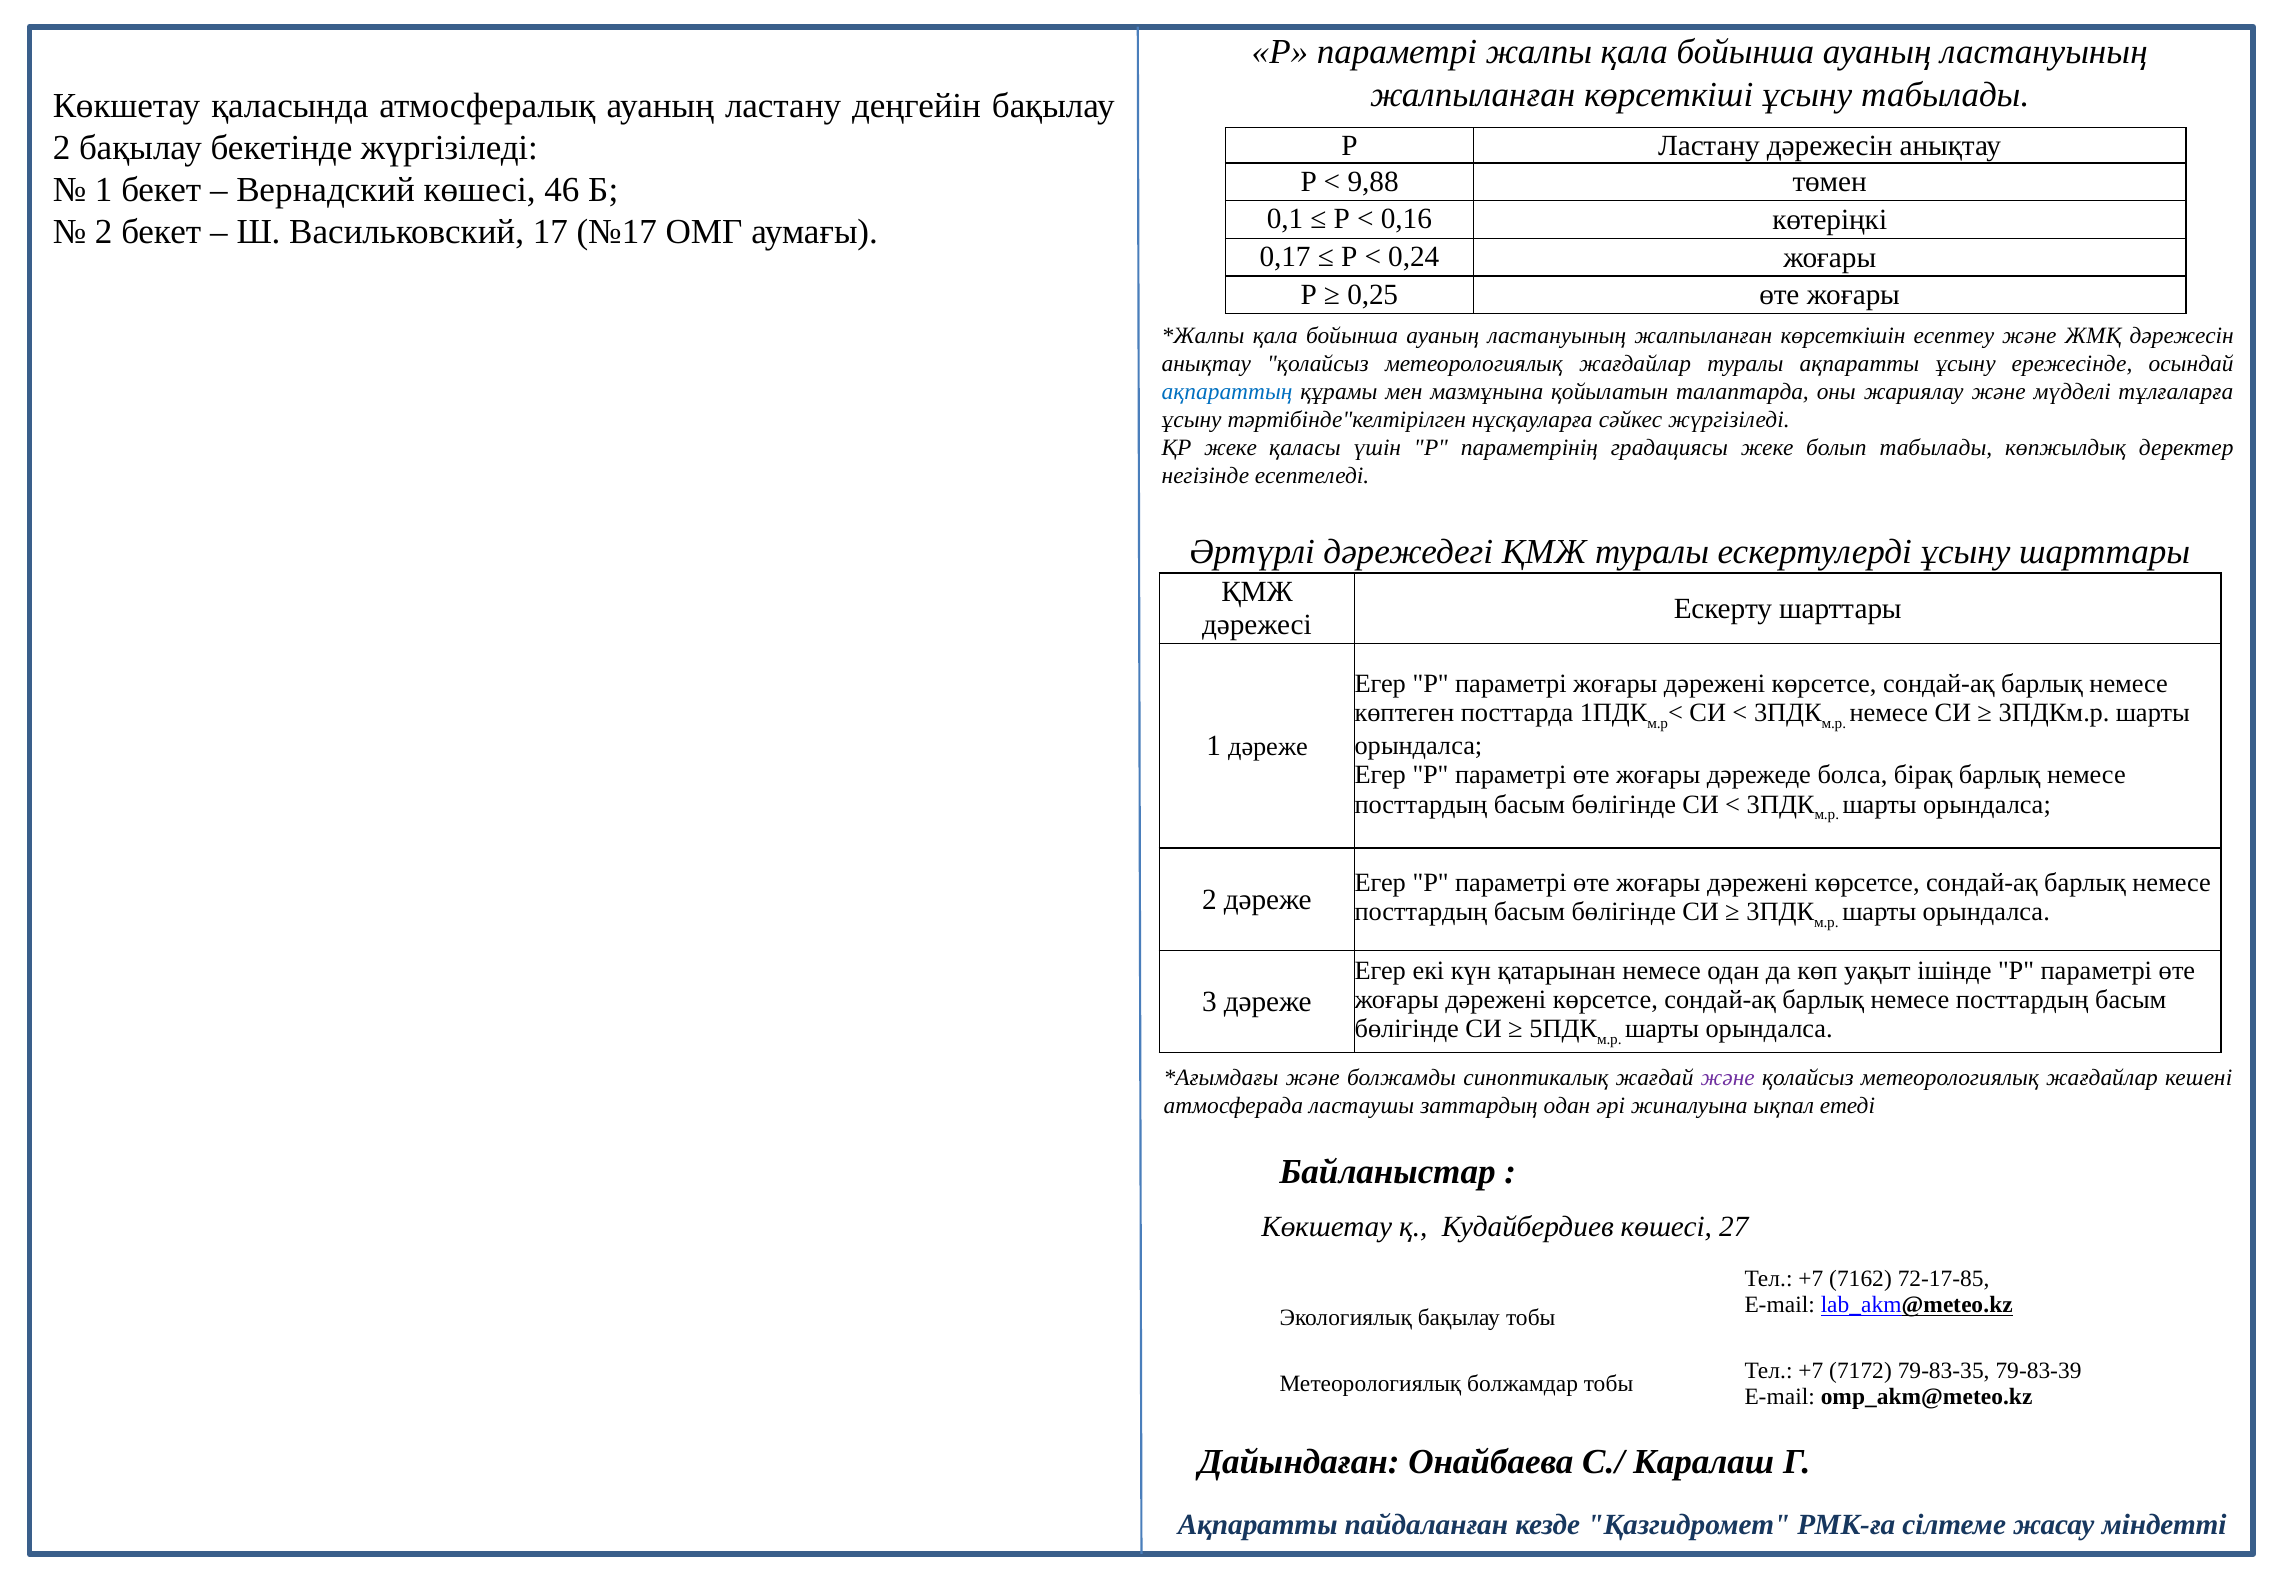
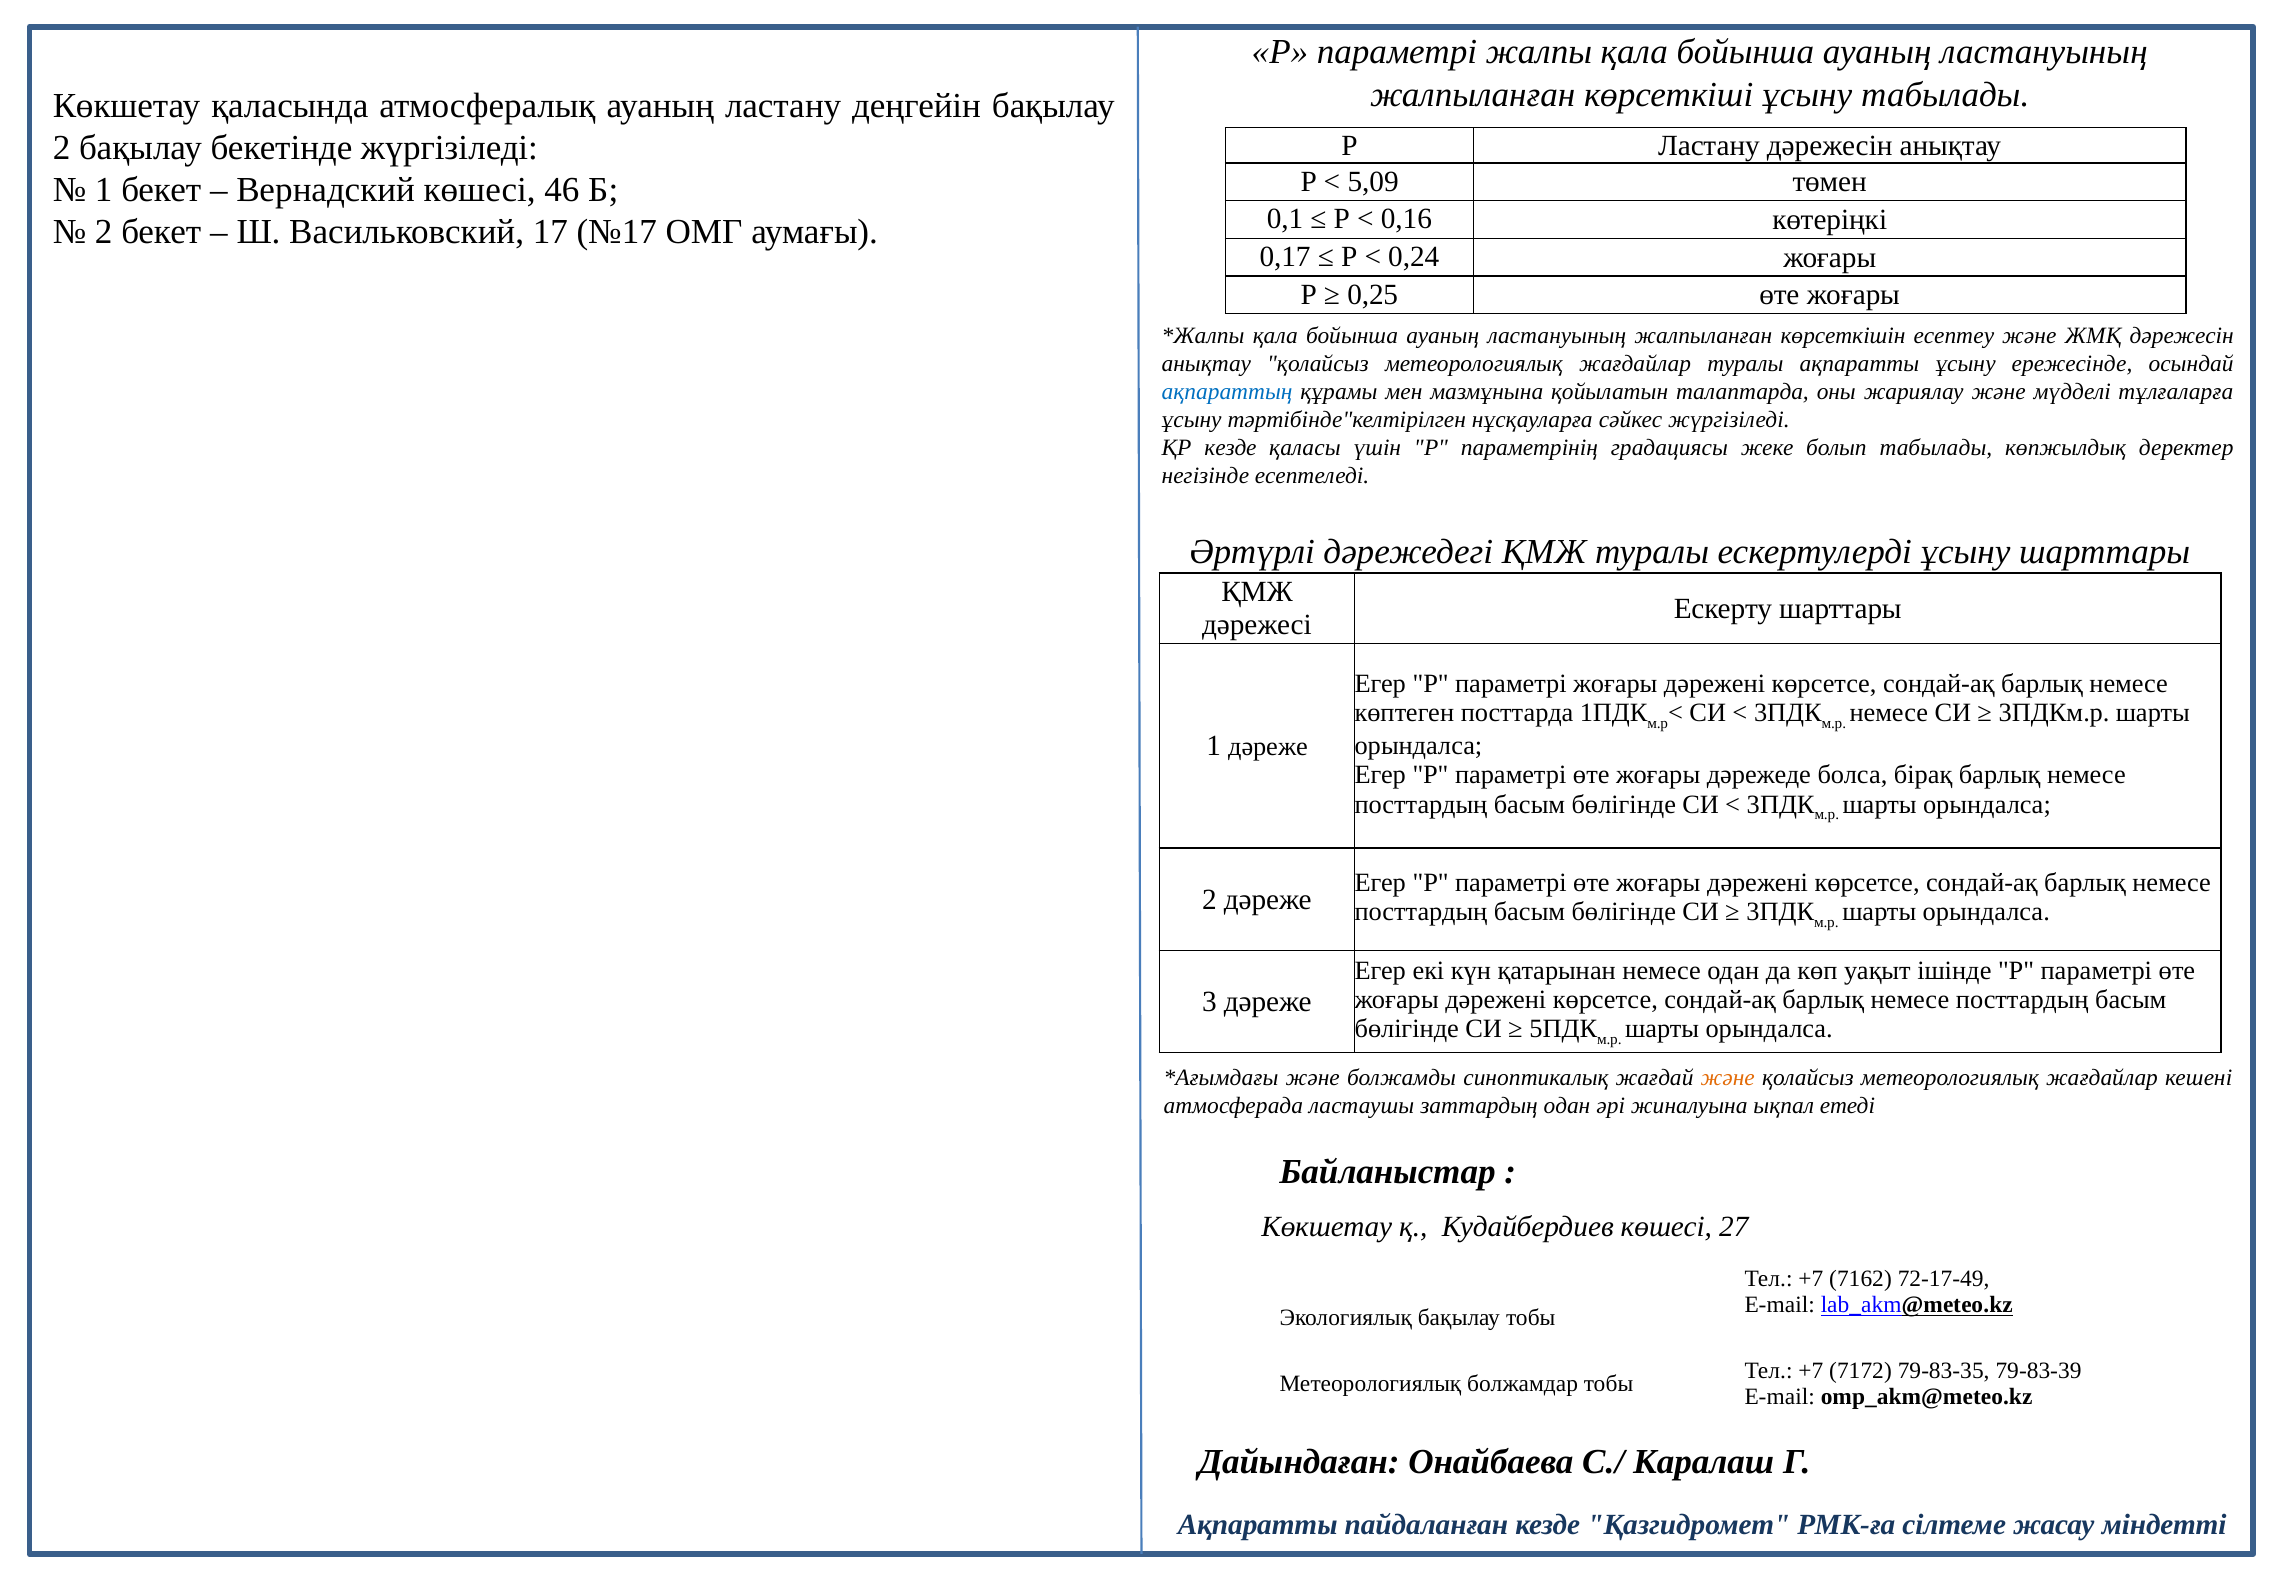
9,88: 9,88 -> 5,09
ҚР жеке: жеке -> кезде
және at (1728, 1077) colour: purple -> orange
72-17-85: 72-17-85 -> 72-17-49
